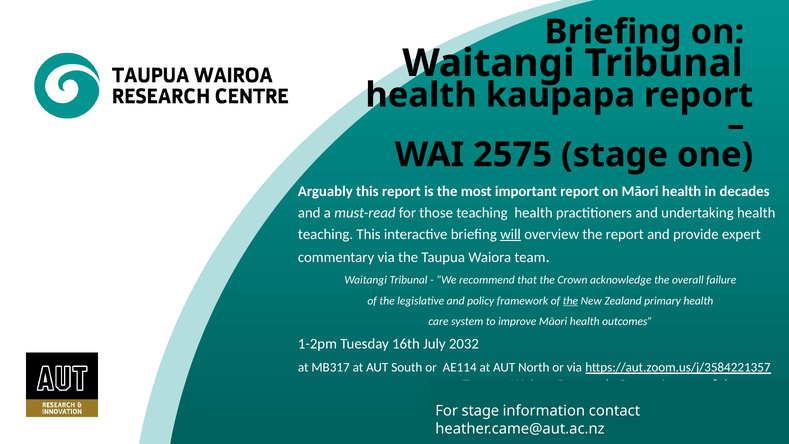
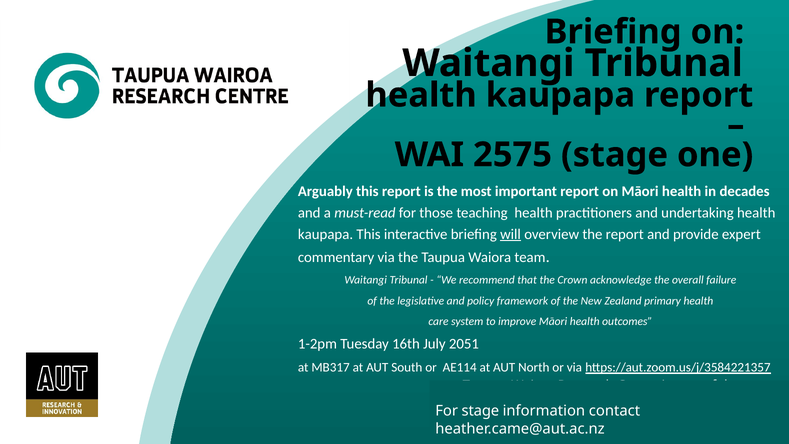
teaching at (326, 234): teaching -> kaupapa
the at (570, 301) underline: present -> none
2032: 2032 -> 2051
